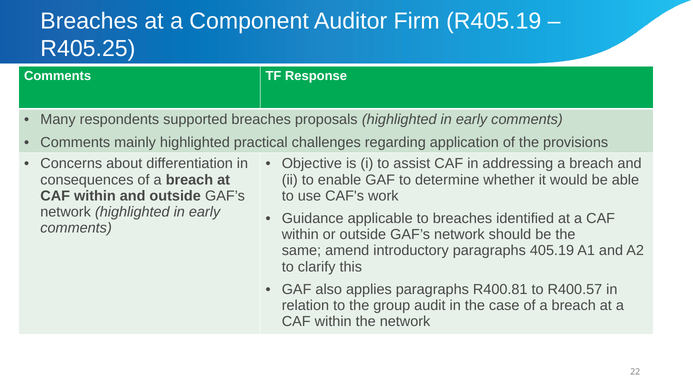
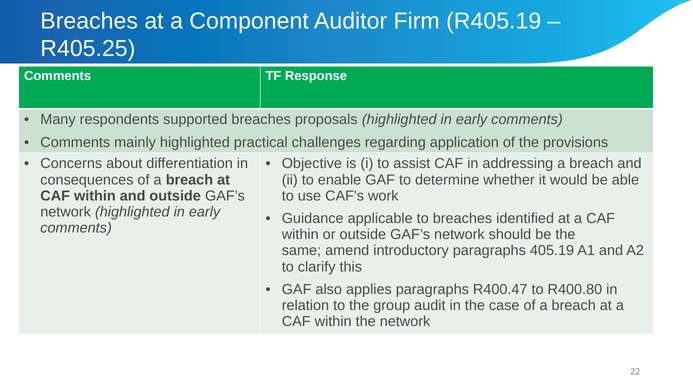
R400.81: R400.81 -> R400.47
R400.57: R400.57 -> R400.80
